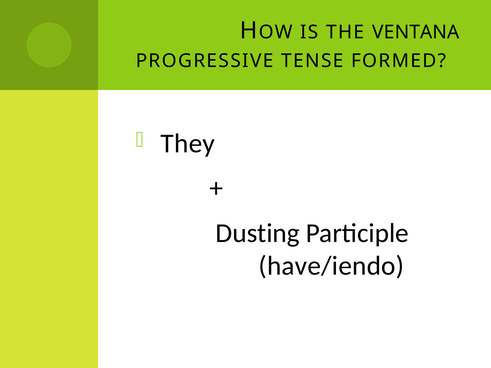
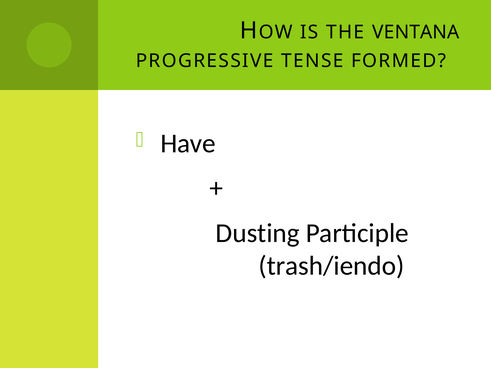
They: They -> Have
have/iendo: have/iendo -> trash/iendo
